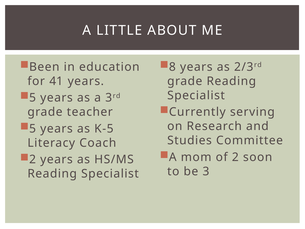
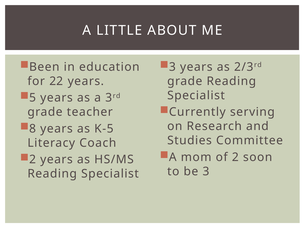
8 at (172, 67): 8 -> 3
41: 41 -> 22
5 at (33, 129): 5 -> 8
